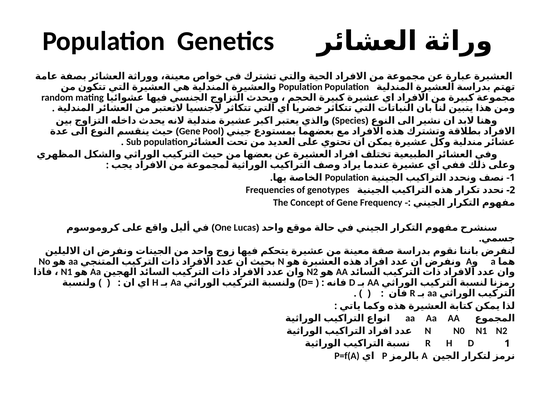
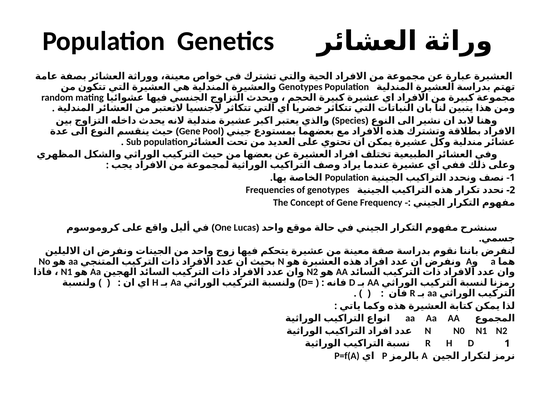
Population at (301, 87): Population -> Genotypes
